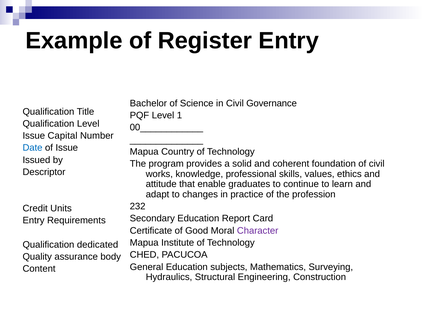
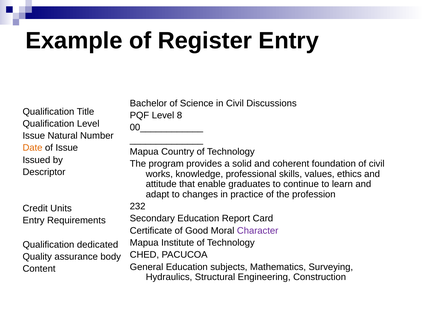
Governance: Governance -> Discussions
1: 1 -> 8
Capital: Capital -> Natural
Date colour: blue -> orange
